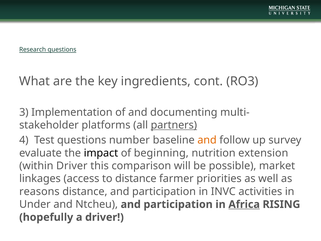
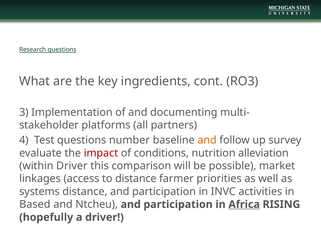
partners underline: present -> none
impact colour: black -> red
beginning: beginning -> conditions
extension: extension -> alleviation
reasons: reasons -> systems
Under: Under -> Based
